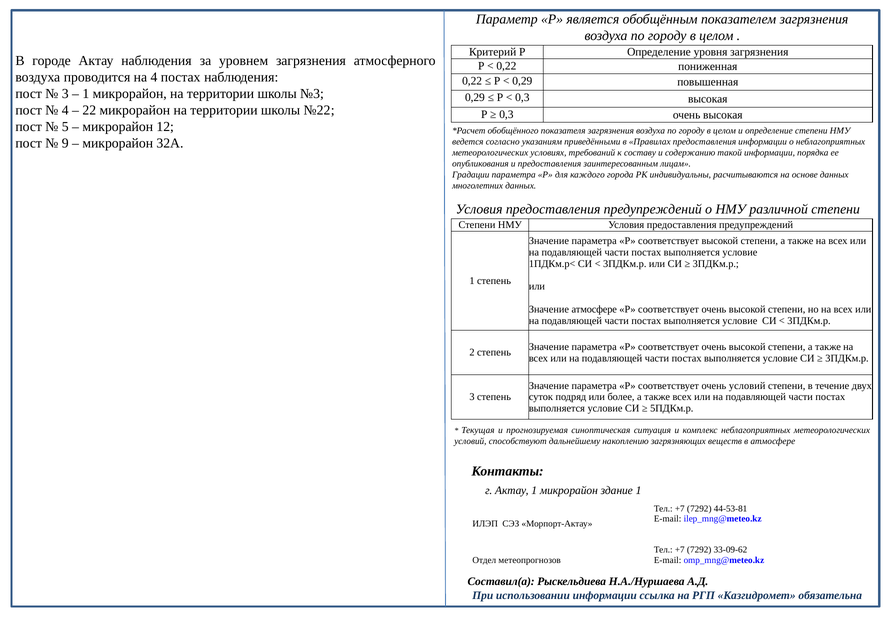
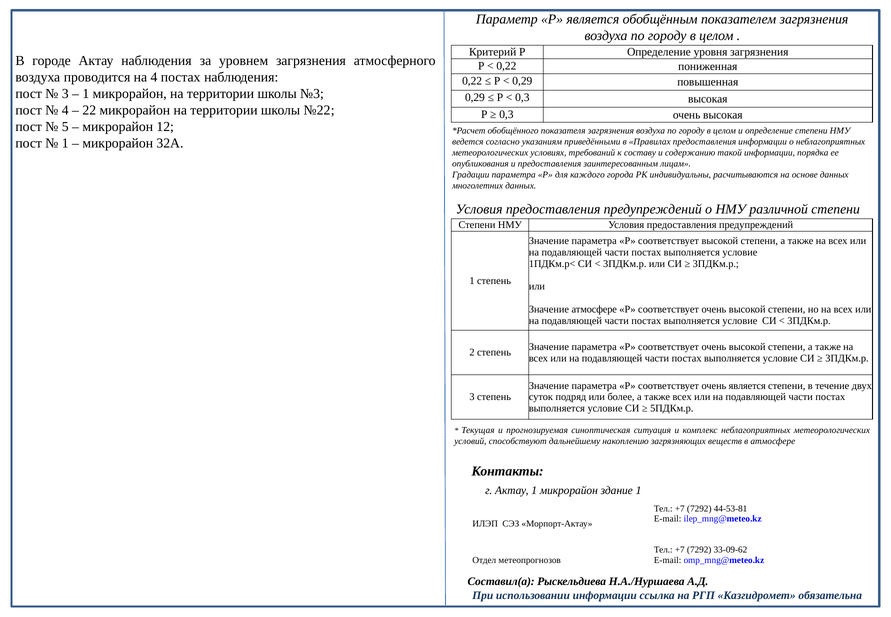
9 at (65, 143): 9 -> 1
очень условий: условий -> является
